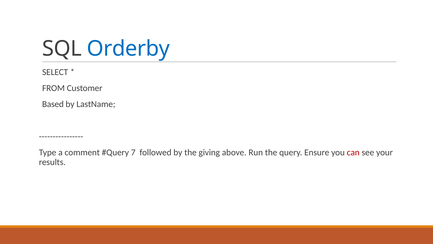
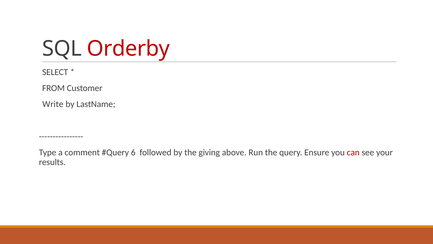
Orderby colour: blue -> red
Based: Based -> Write
7: 7 -> 6
